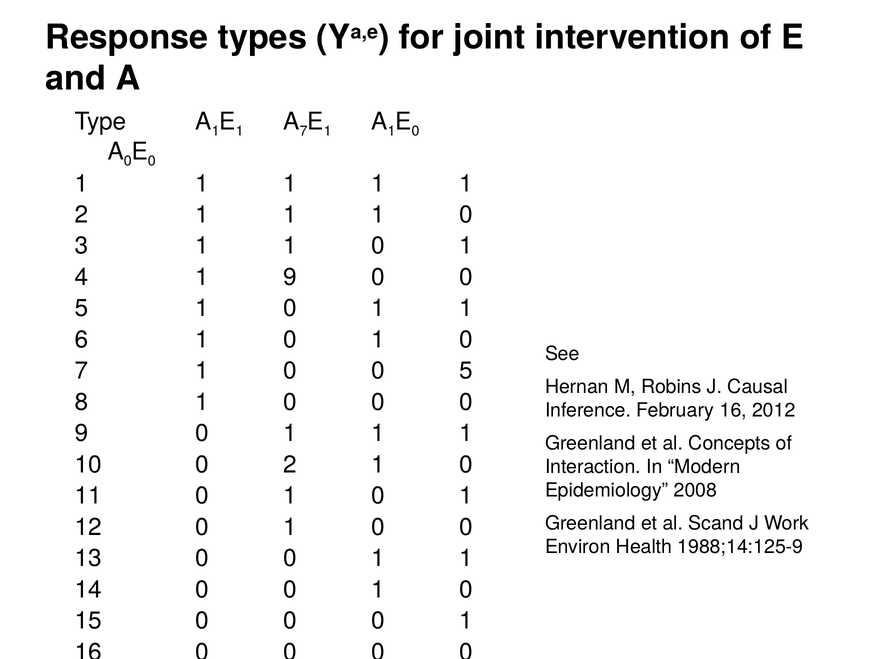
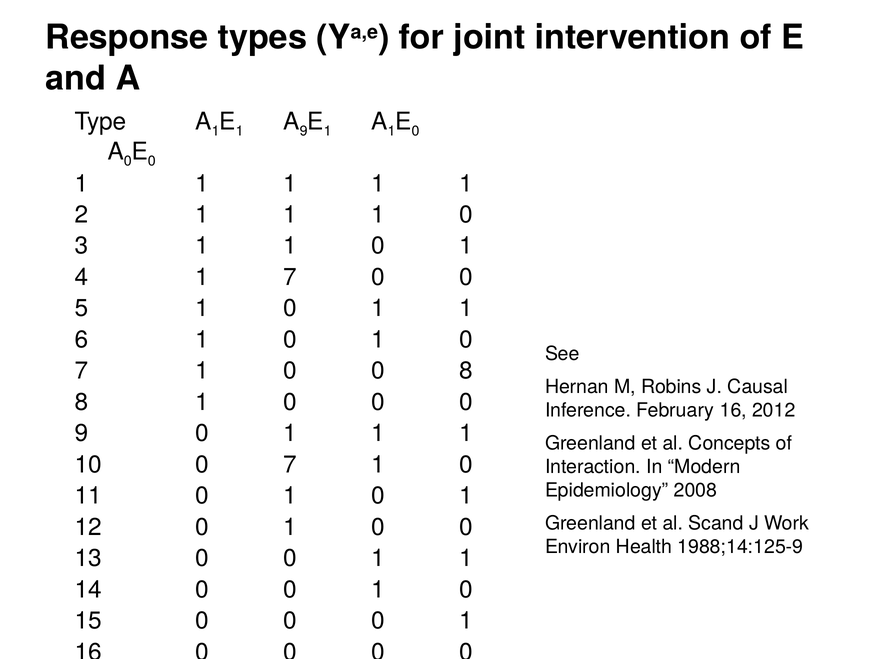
A 7: 7 -> 9
1 9: 9 -> 7
1 0 0 5: 5 -> 8
10 0 2: 2 -> 7
